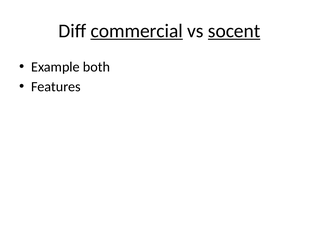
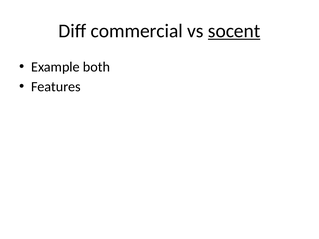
commercial underline: present -> none
